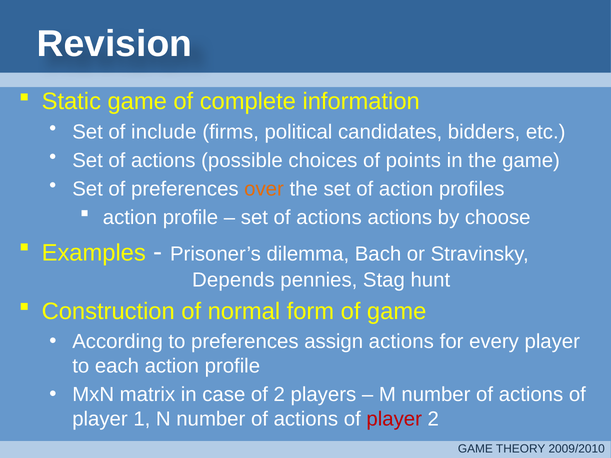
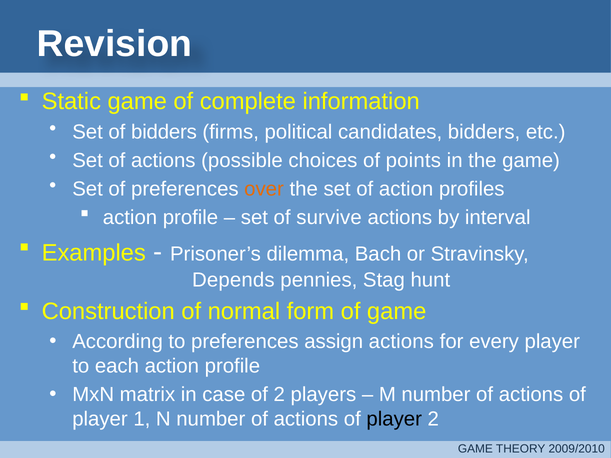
of include: include -> bidders
actions at (329, 218): actions -> survive
choose: choose -> interval
player at (394, 419) colour: red -> black
